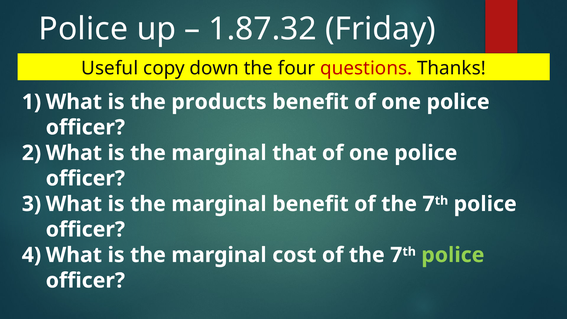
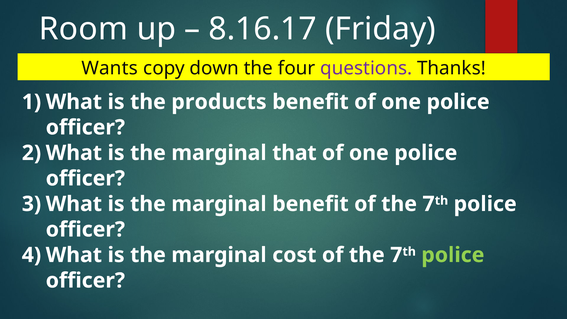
Police at (83, 29): Police -> Room
1.87.32: 1.87.32 -> 8.16.17
Useful: Useful -> Wants
questions colour: red -> purple
